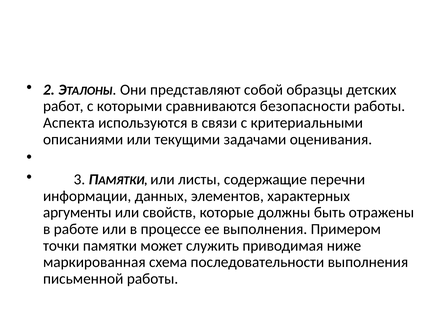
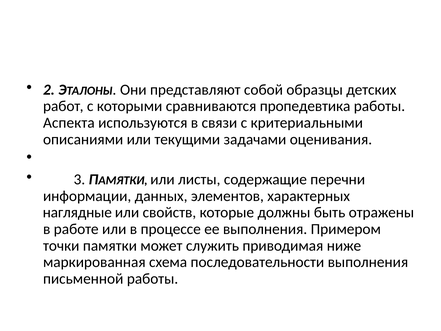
безопасности: безопасности -> пропедевтика
аргументы: аргументы -> наглядные
